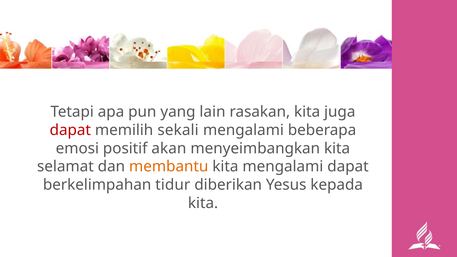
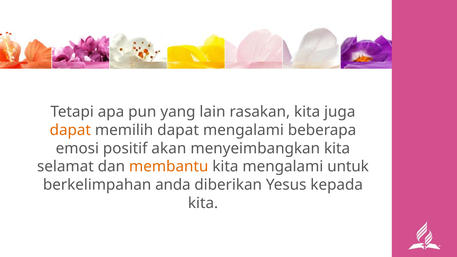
dapat at (70, 130) colour: red -> orange
memilih sekali: sekali -> dapat
mengalami dapat: dapat -> untuk
tidur: tidur -> anda
